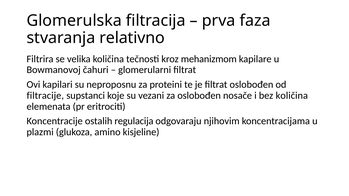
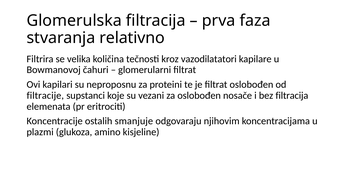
mehanizmom: mehanizmom -> vazodilatatori
bez količina: količina -> filtracija
regulacija: regulacija -> smanjuje
